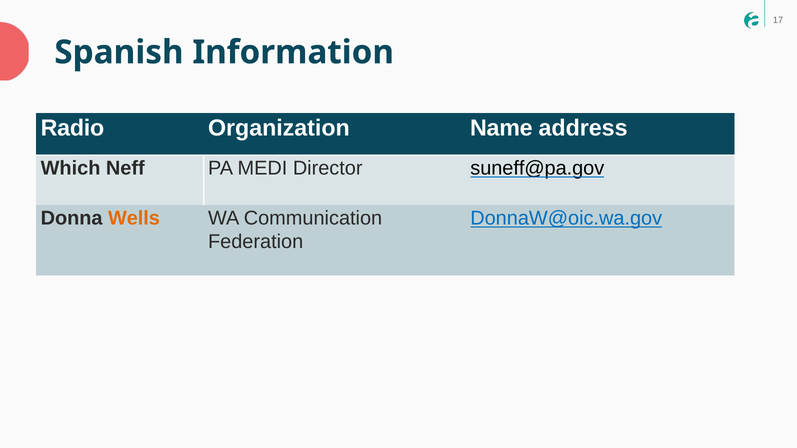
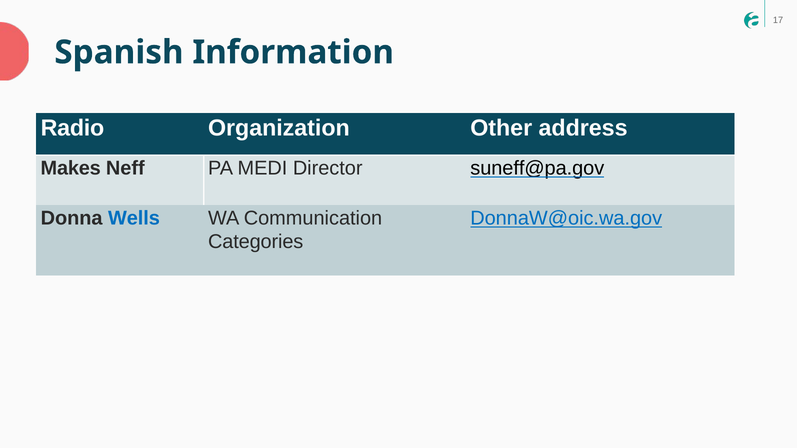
Name: Name -> Other
Which: Which -> Makes
Wells colour: orange -> blue
Federation: Federation -> Categories
